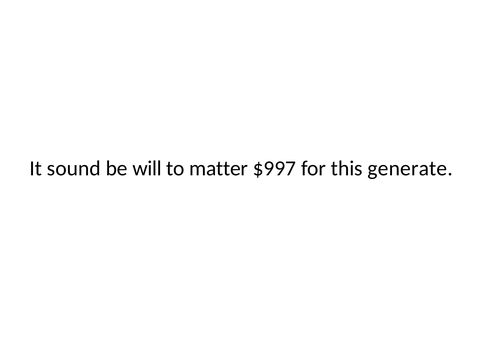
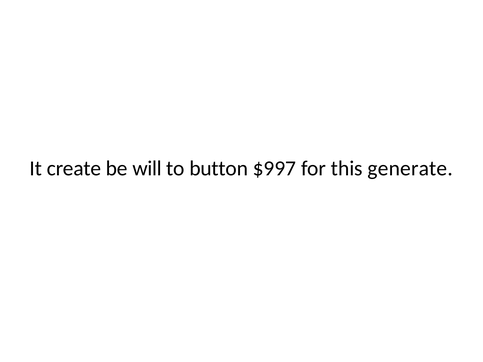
sound: sound -> create
matter: matter -> button
